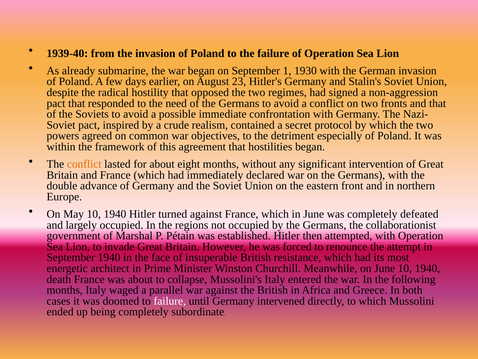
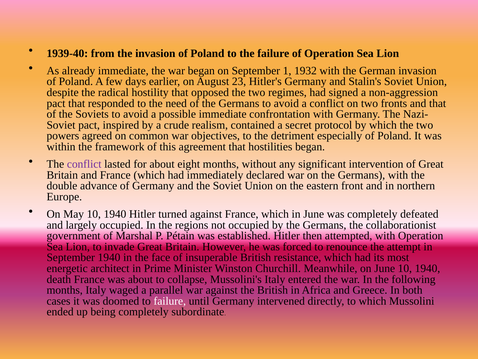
already submarine: submarine -> immediate
1930: 1930 -> 1932
conflict at (84, 164) colour: orange -> purple
